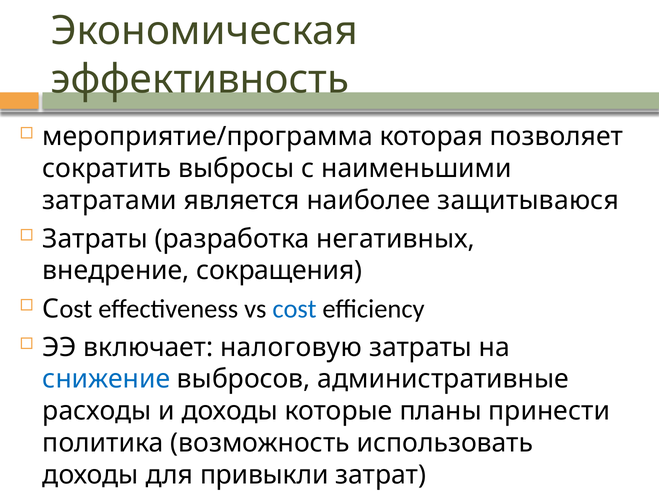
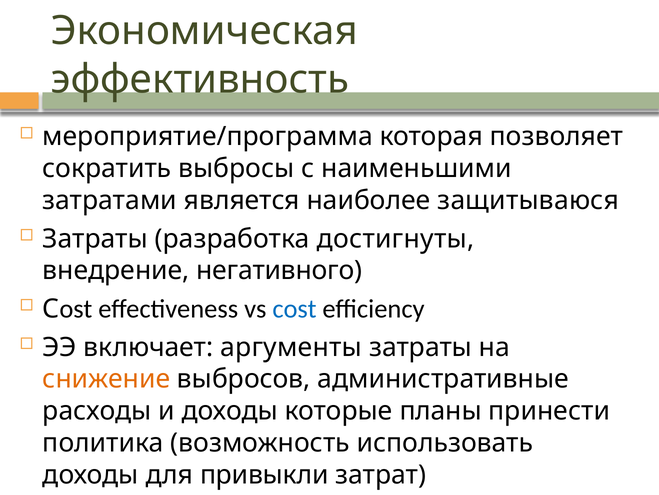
негативных: негативных -> достигнуты
сокращения: сокращения -> негативного
налоговую: налоговую -> аргументы
снижение colour: blue -> orange
